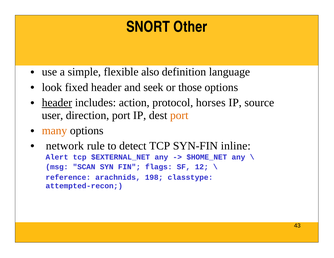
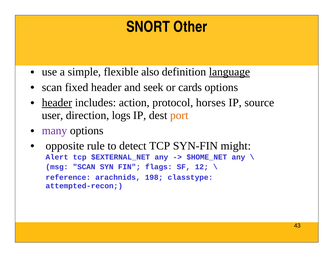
language underline: none -> present
look at (52, 87): look -> scan
those: those -> cards
direction port: port -> logs
many colour: orange -> purple
network: network -> opposite
inline: inline -> might
